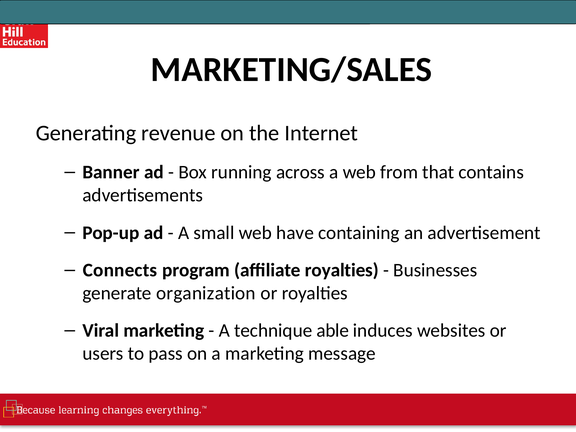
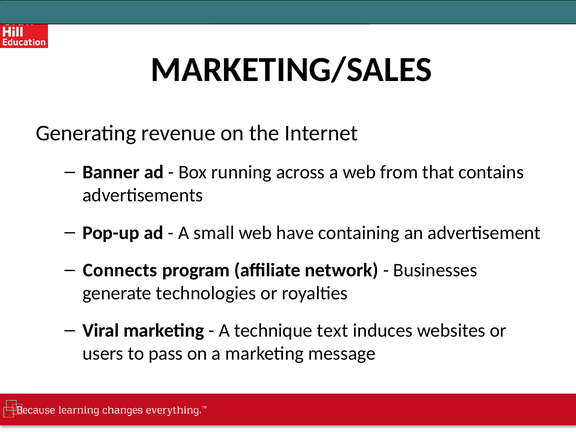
affiliate royalties: royalties -> network
organization: organization -> technologies
able: able -> text
